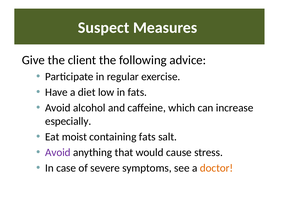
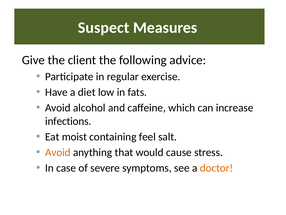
especially: especially -> infections
containing fats: fats -> feel
Avoid at (58, 152) colour: purple -> orange
